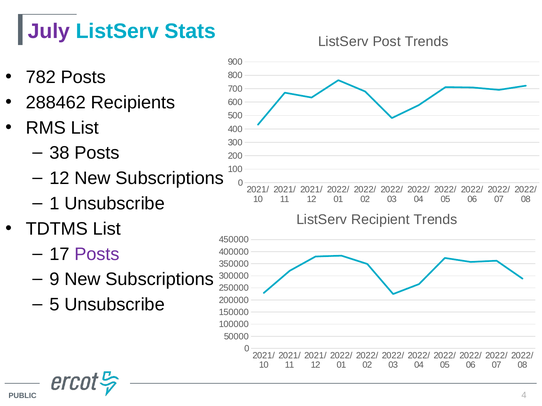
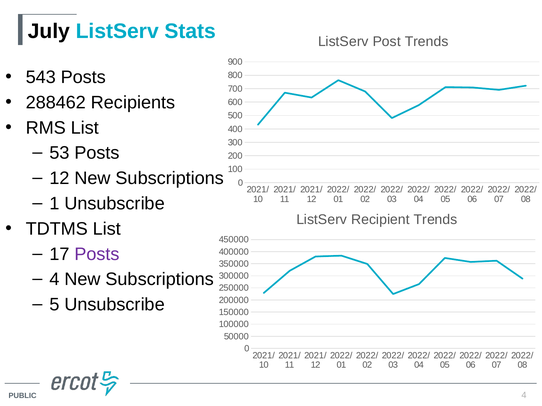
July colour: purple -> black
782: 782 -> 543
38: 38 -> 53
9 at (54, 280): 9 -> 4
